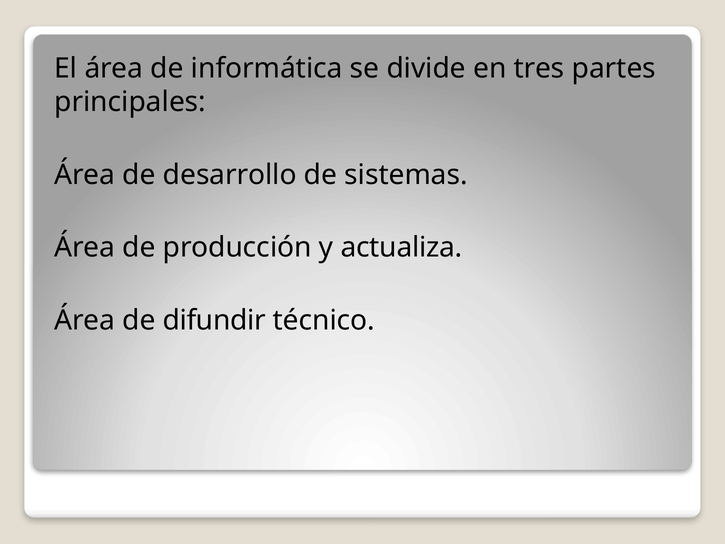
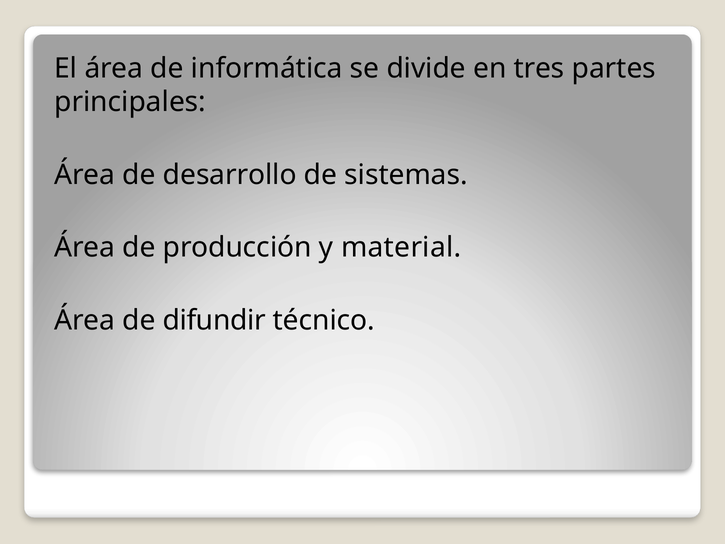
actualiza: actualiza -> material
